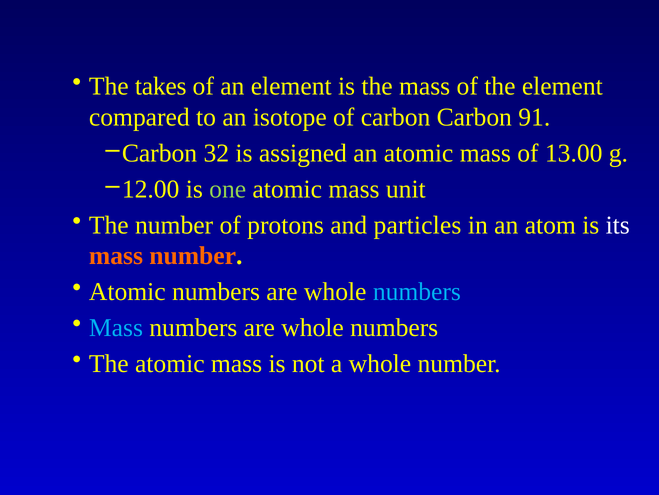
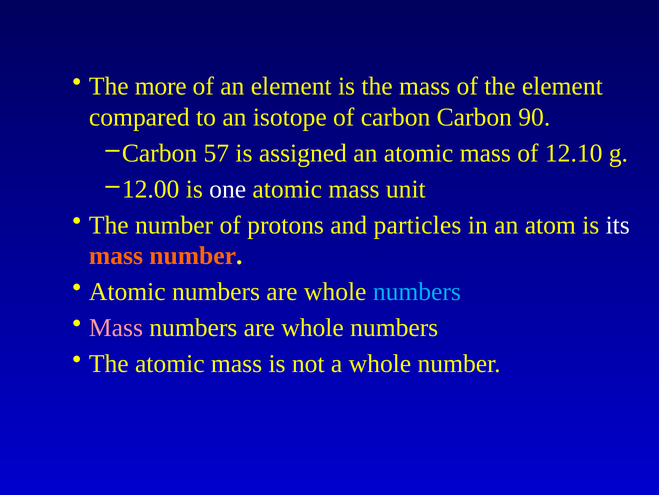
takes: takes -> more
91: 91 -> 90
32: 32 -> 57
13.00: 13.00 -> 12.10
one colour: light green -> white
Mass at (116, 327) colour: light blue -> pink
